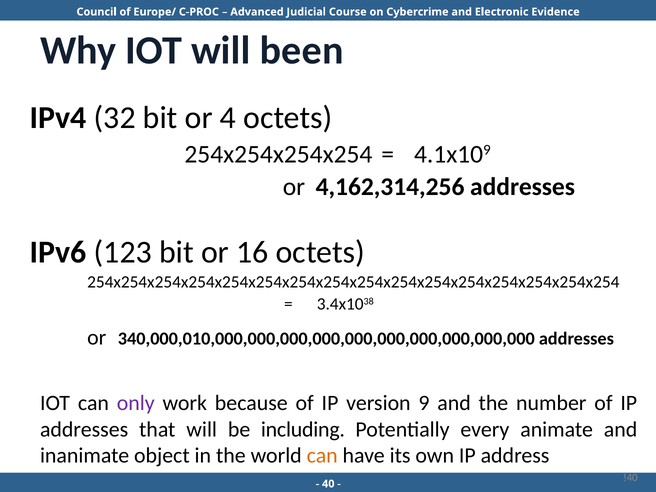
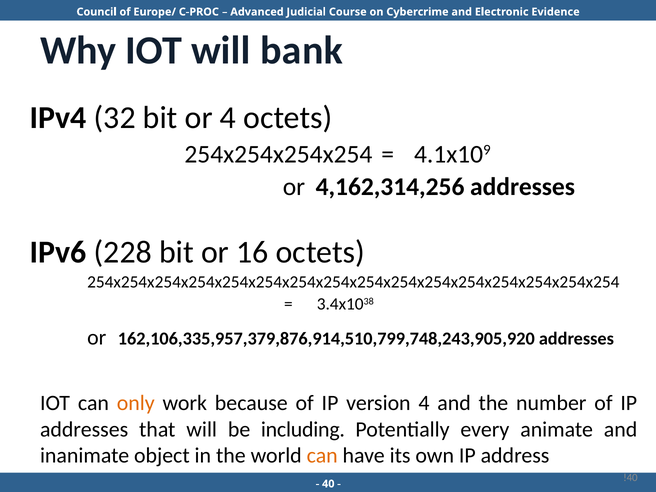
been: been -> bank
123: 123 -> 228
340,000,010,000,000,000,000,000,000,000,000,000,000: 340,000,010,000,000,000,000,000,000,000,000,000,000 -> 162,106,335,957,379,876,914,510,799,748,243,905,920
only colour: purple -> orange
version 9: 9 -> 4
